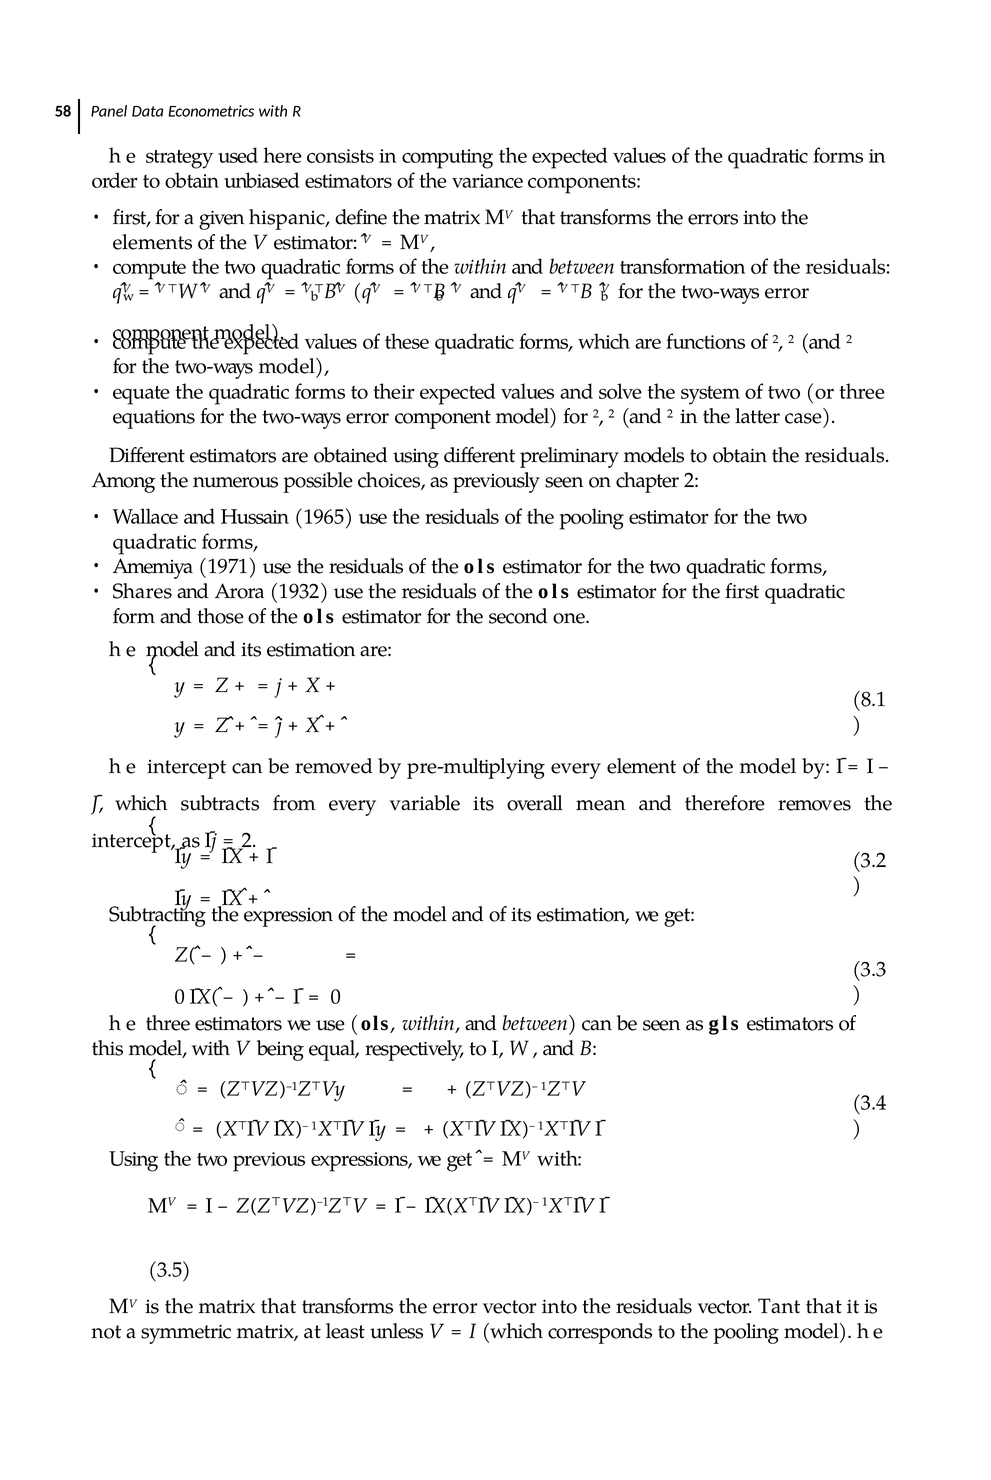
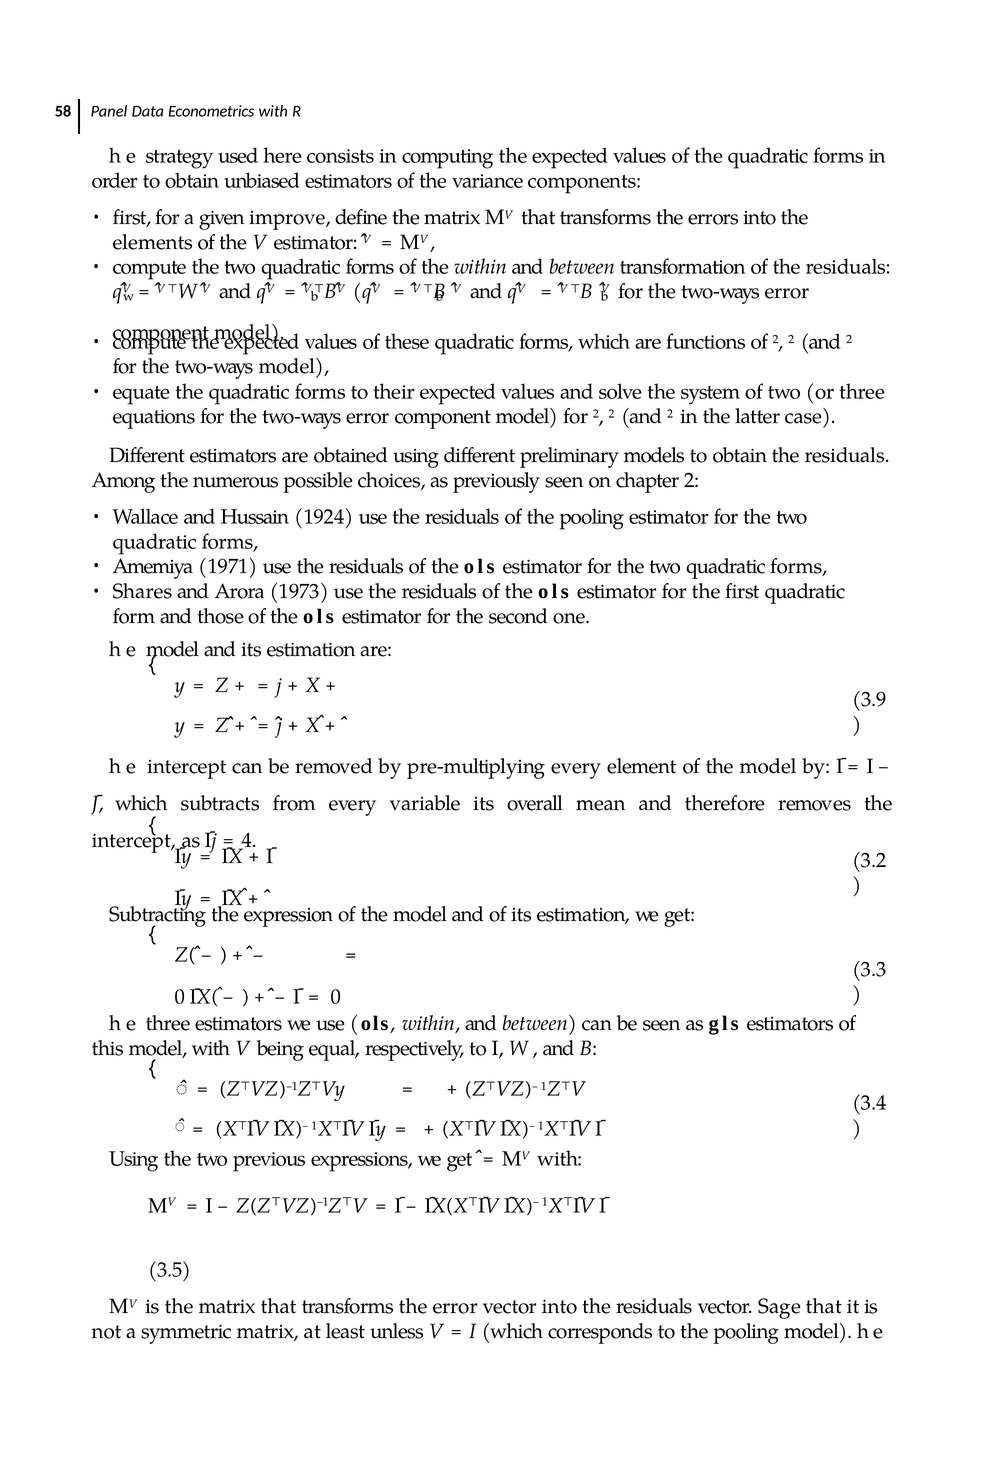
hispanic: hispanic -> improve
1965: 1965 -> 1924
1932: 1932 -> 1973
8.1: 8.1 -> 3.9
2 at (249, 841): 2 -> 4
Tant: Tant -> Sage
